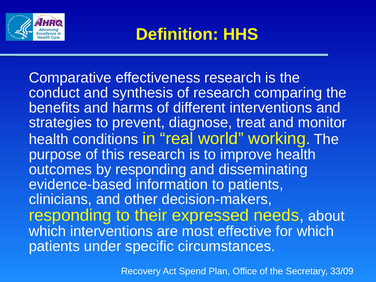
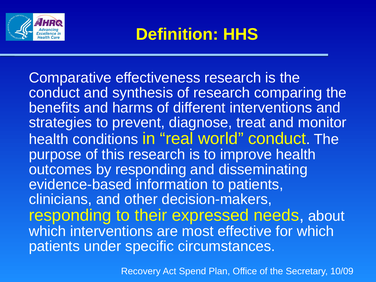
world working: working -> conduct
33/09: 33/09 -> 10/09
